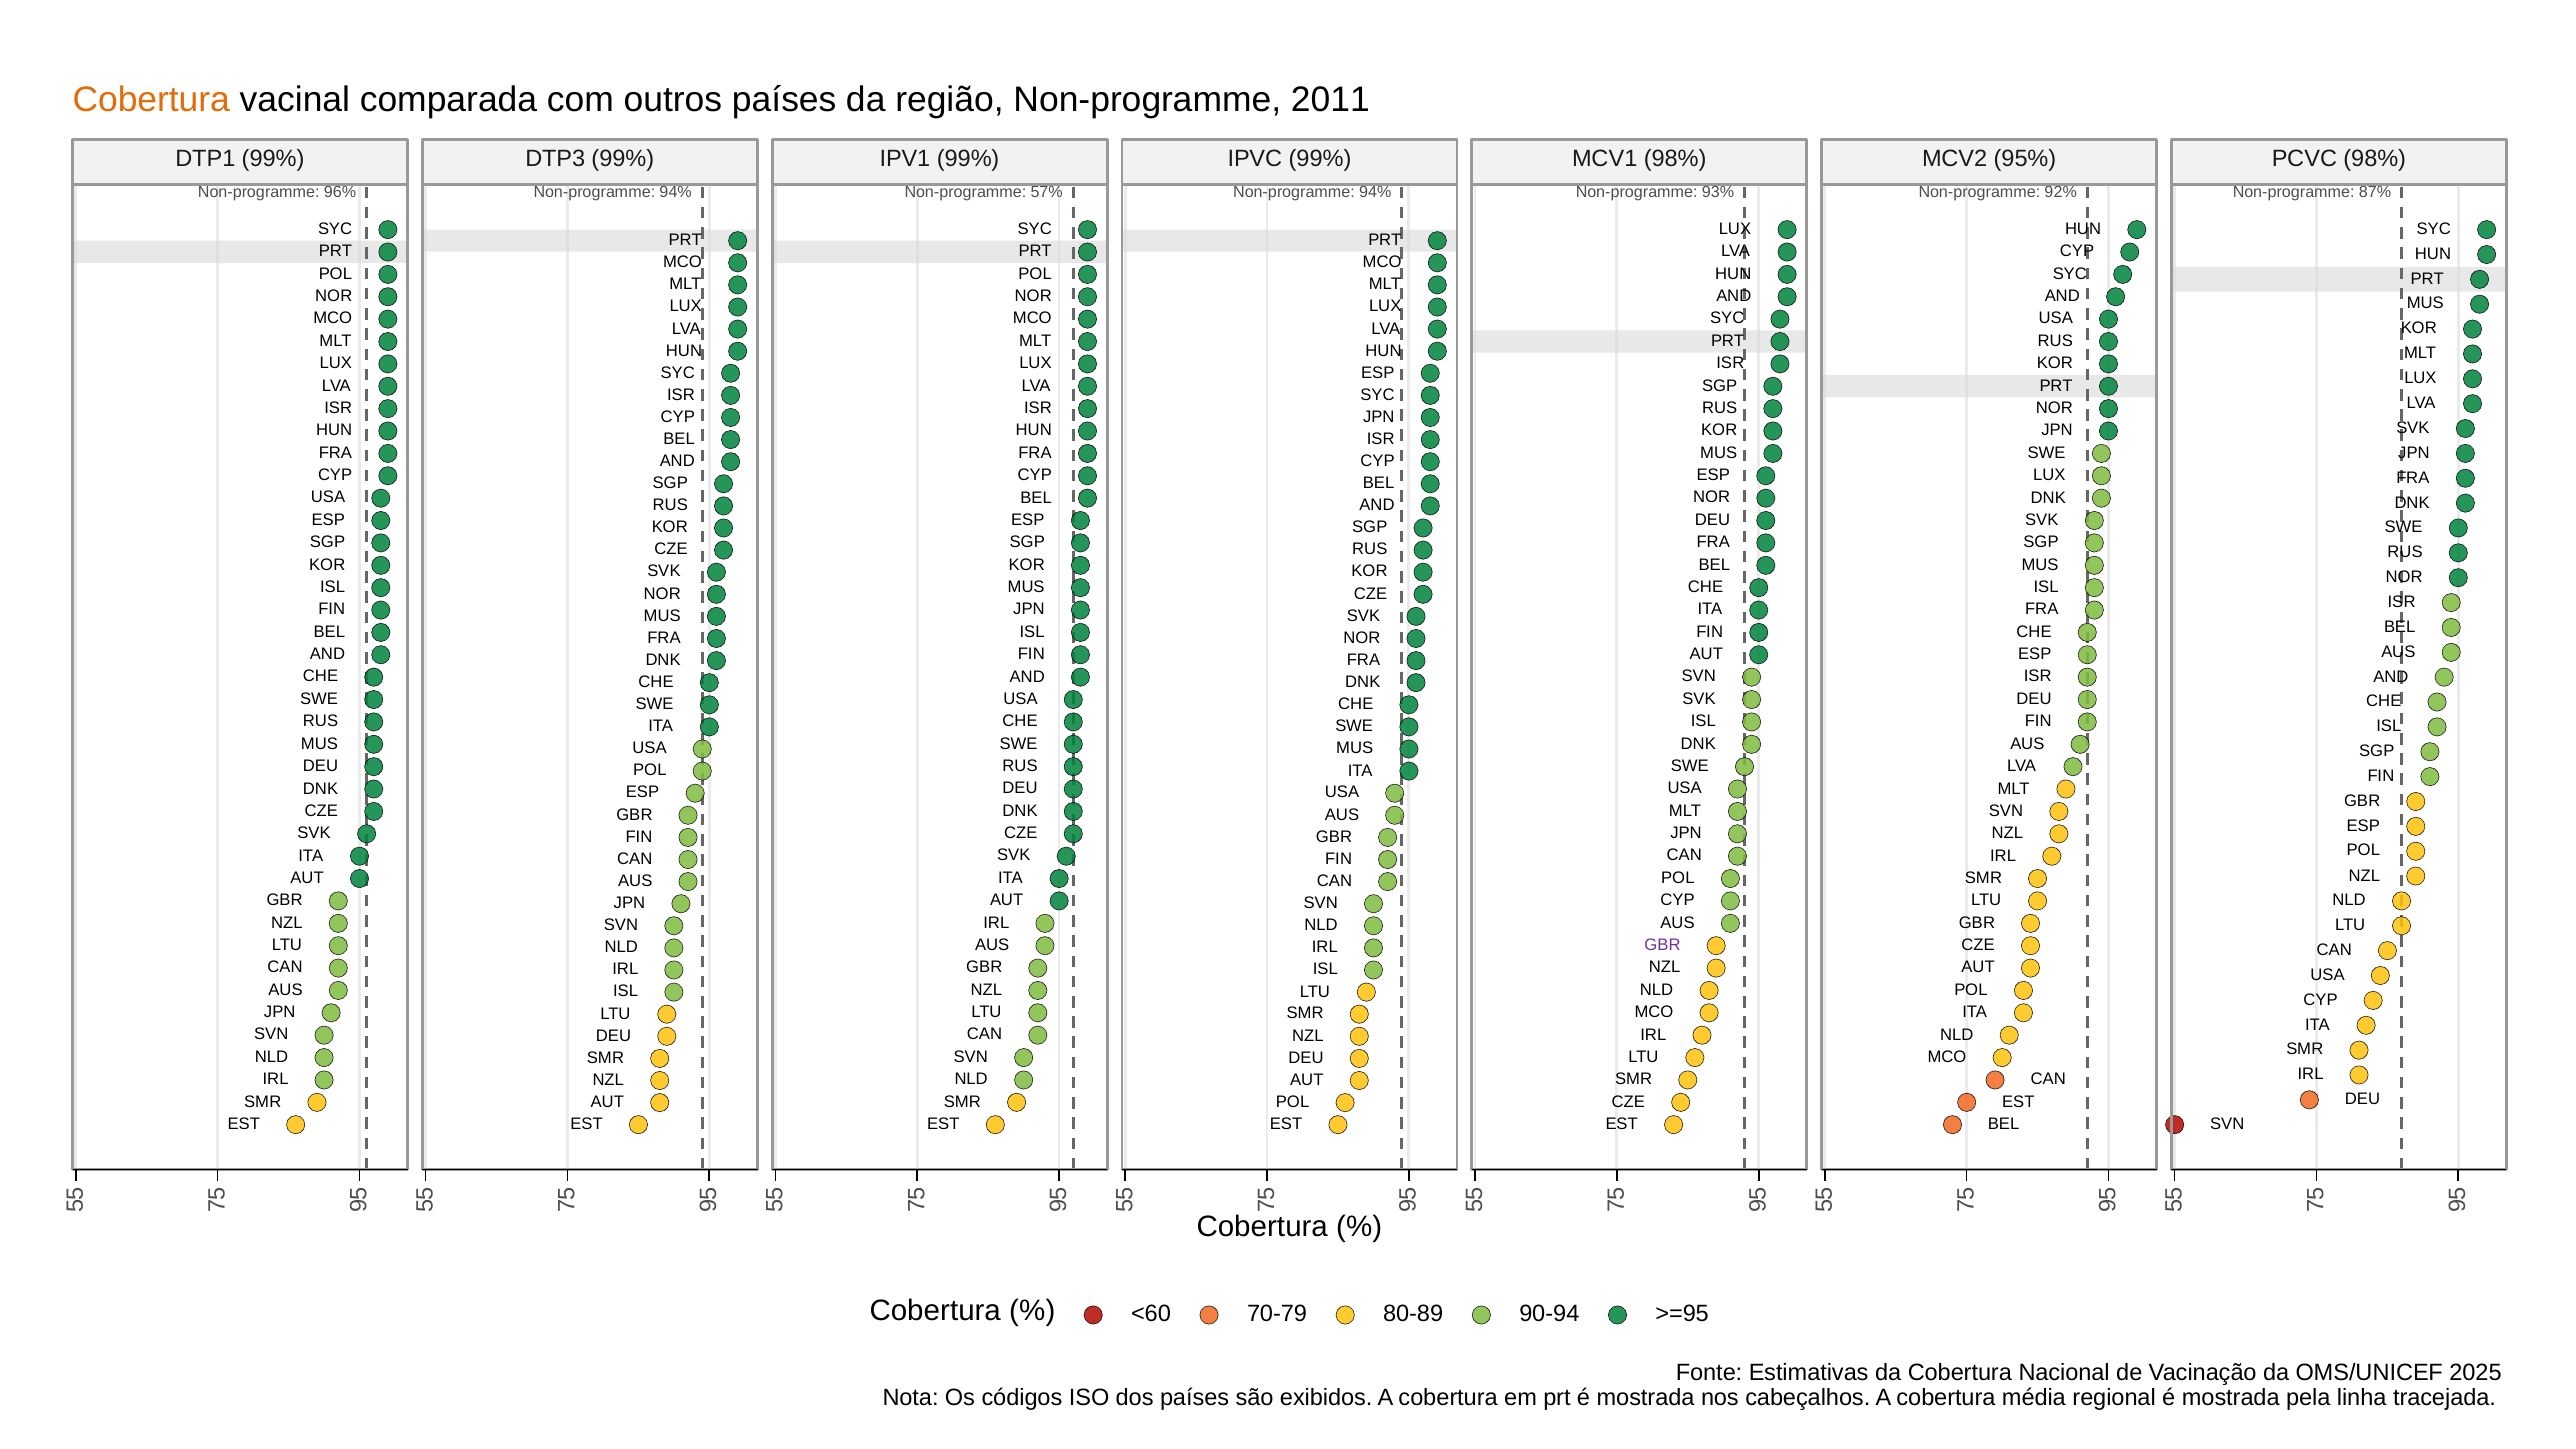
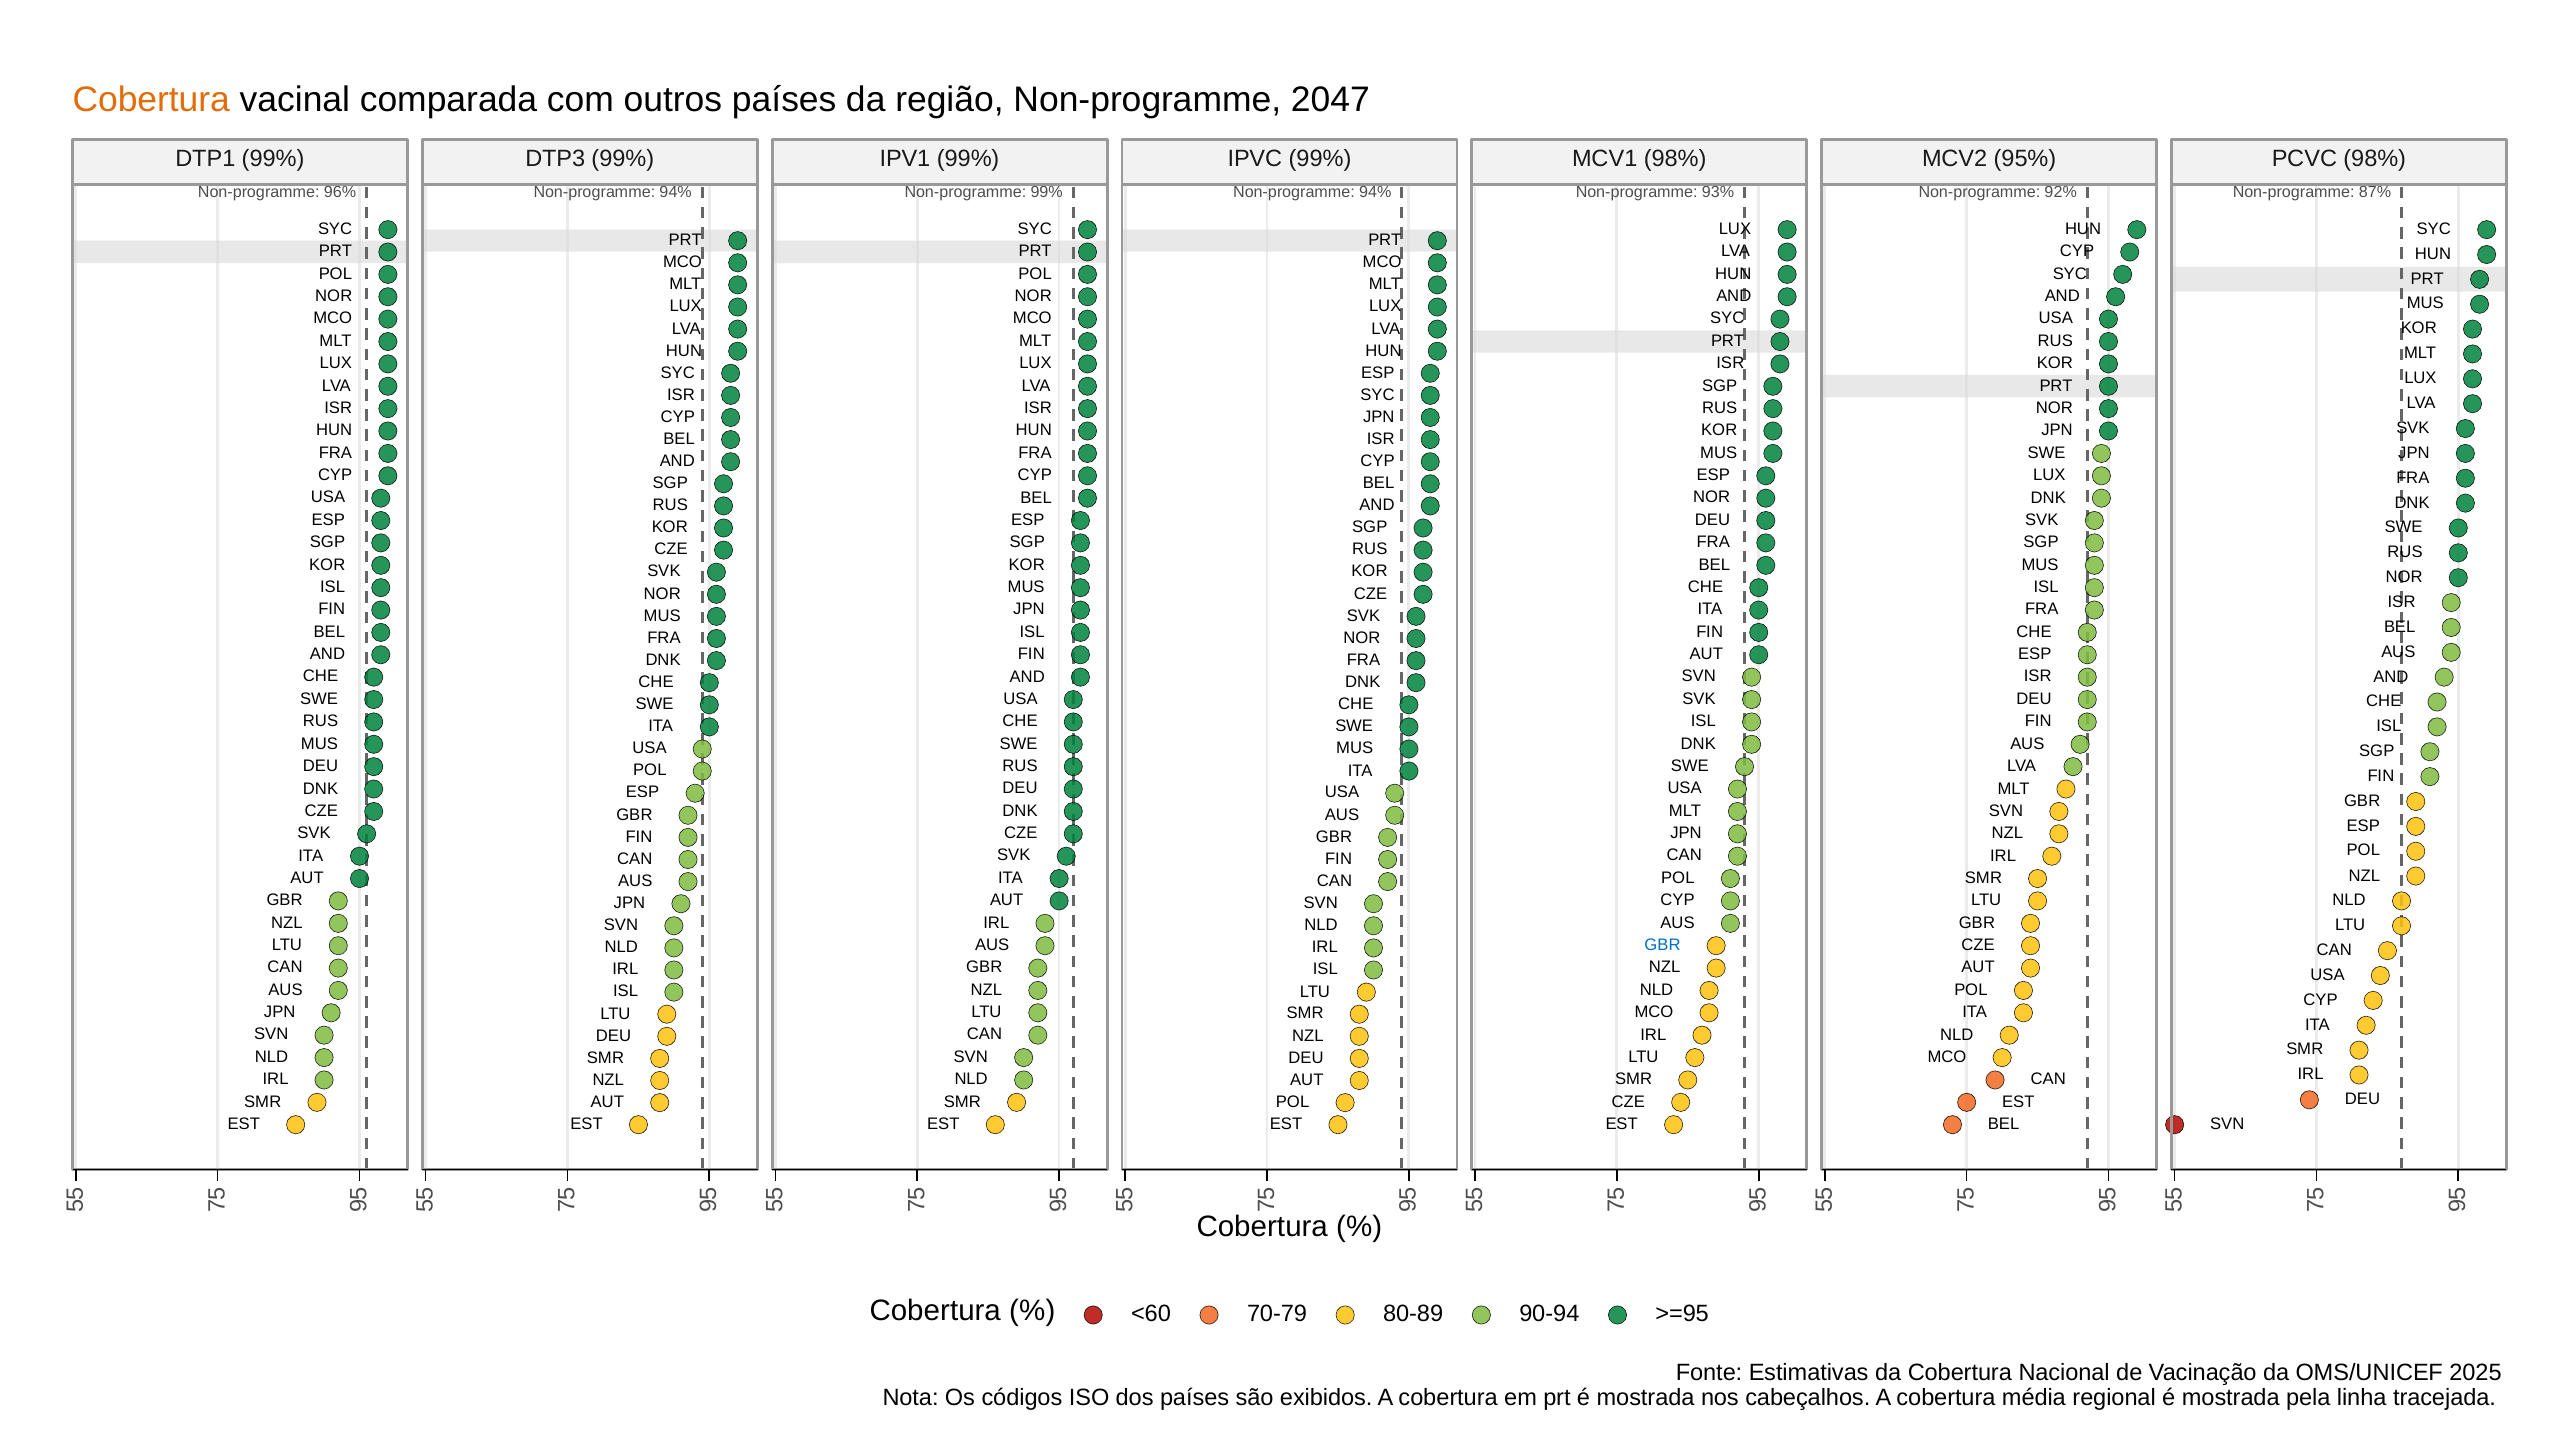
2011: 2011 -> 2047
Non-programme 57%: 57% -> 99%
GBR at (1663, 945) colour: purple -> blue
